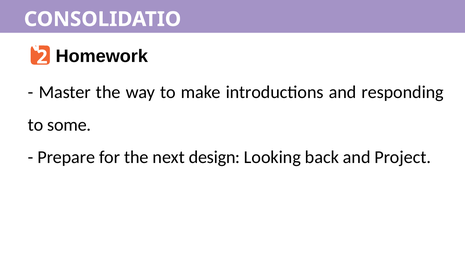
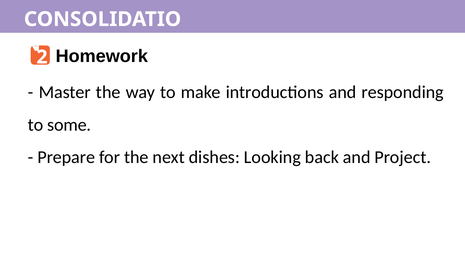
design: design -> dishes
